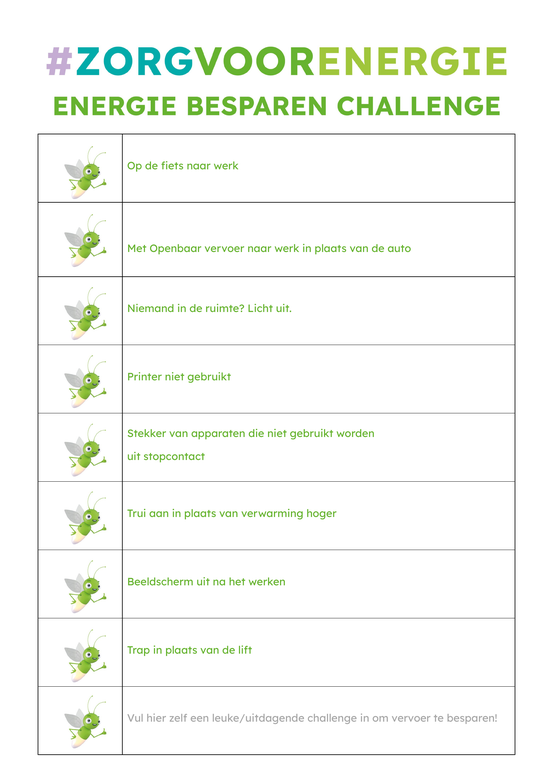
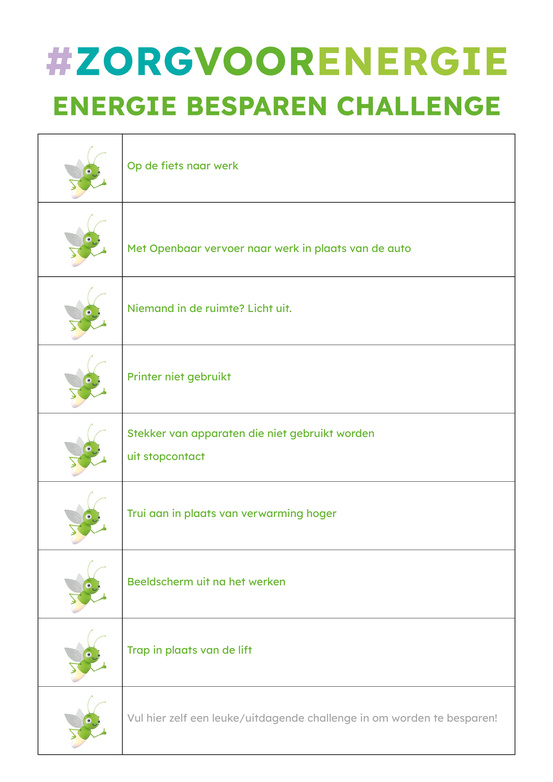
om vervoer: vervoer -> worden
